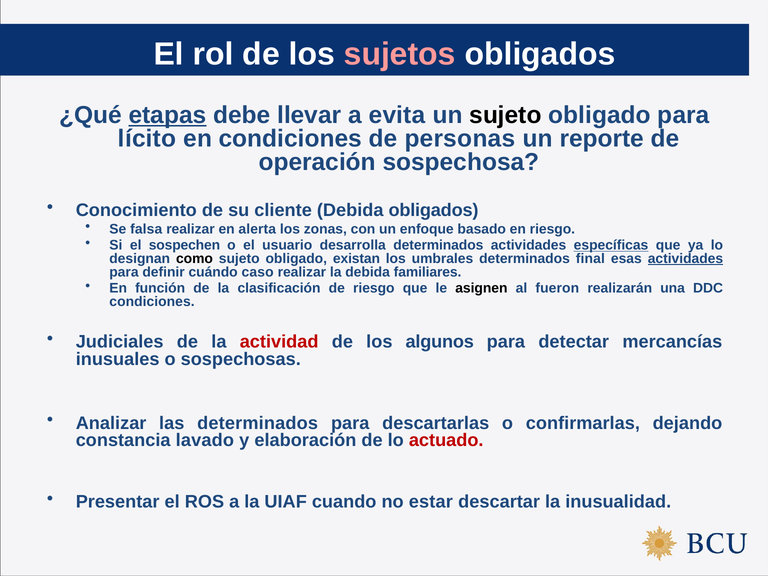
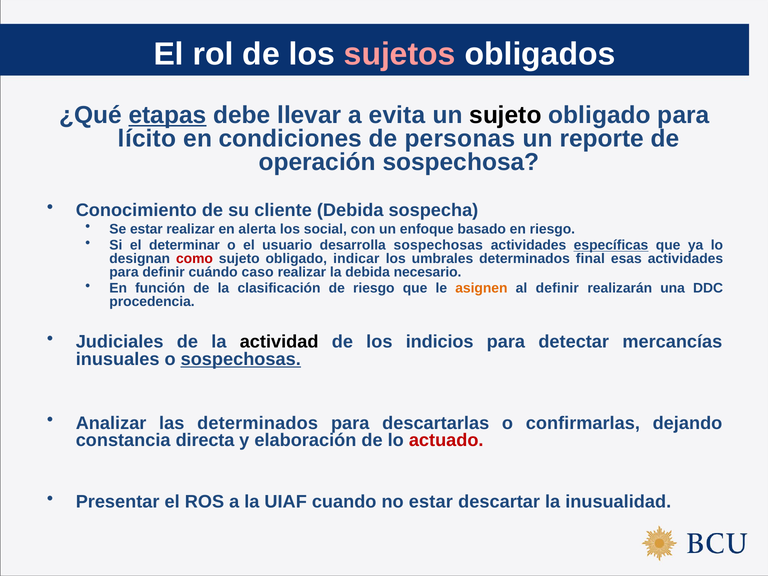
Debida obligados: obligados -> sospecha
Se falsa: falsa -> estar
zonas: zonas -> social
sospechen: sospechen -> determinar
desarrolla determinados: determinados -> sospechosas
como colour: black -> red
existan: existan -> indicar
actividades at (685, 259) underline: present -> none
familiares: familiares -> necesario
asignen colour: black -> orange
al fueron: fueron -> definir
condiciones at (152, 302): condiciones -> procedencia
actividad colour: red -> black
algunos: algunos -> indicios
sospechosas at (241, 359) underline: none -> present
lavado: lavado -> directa
